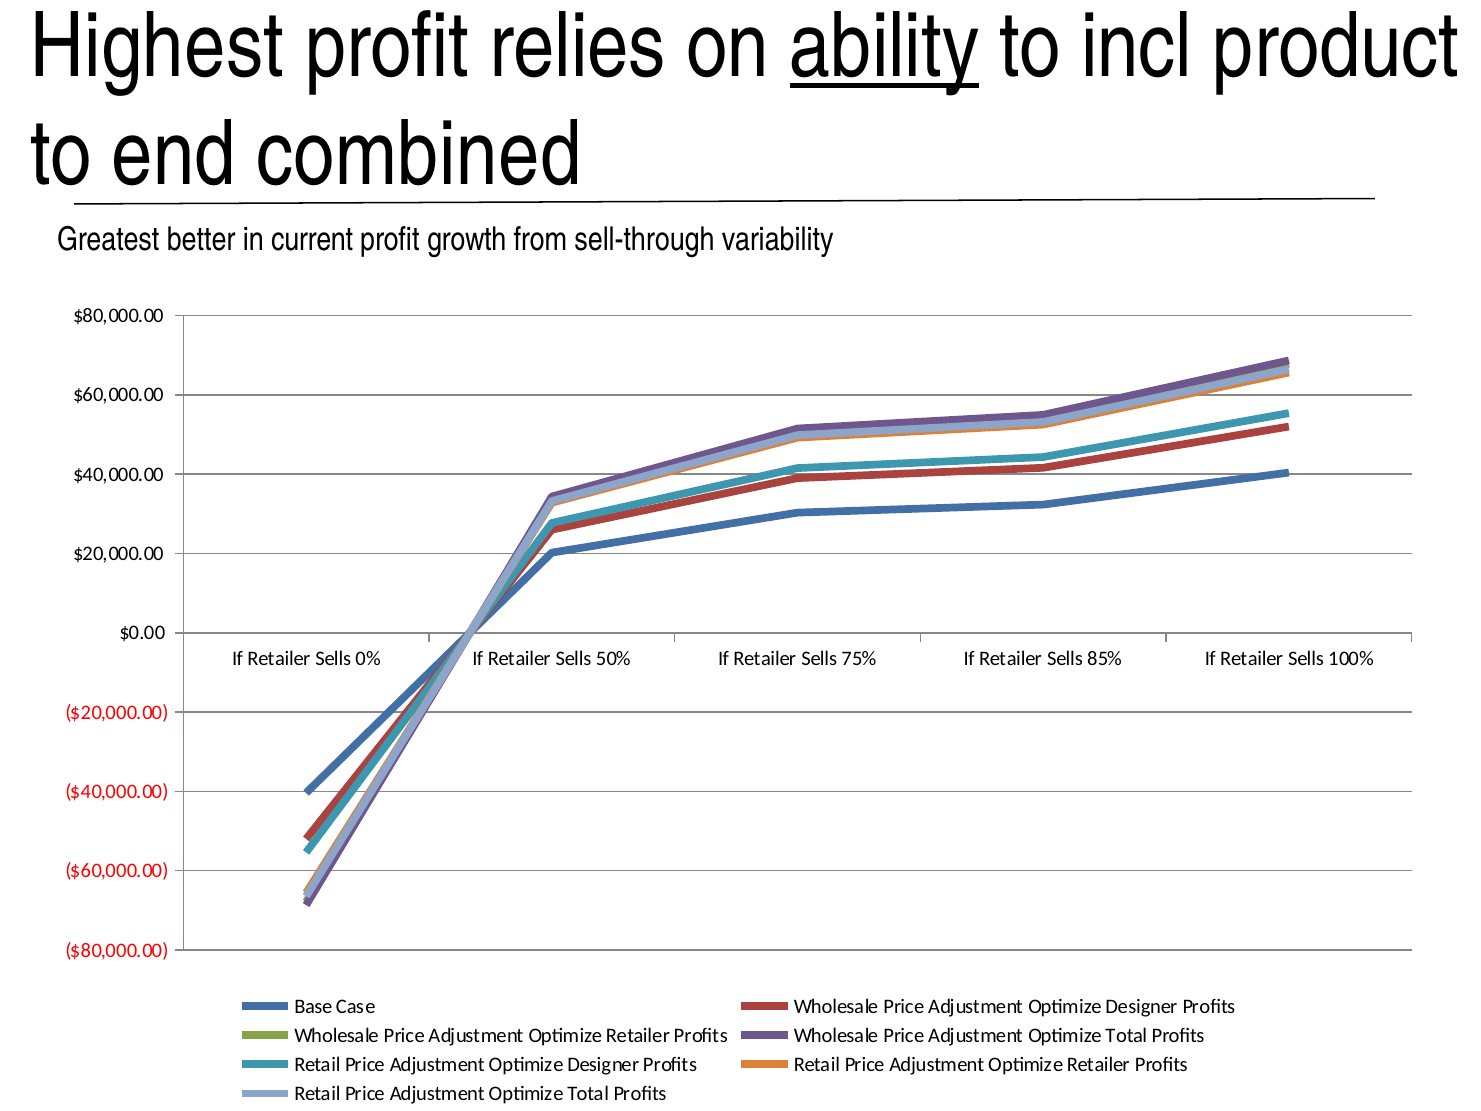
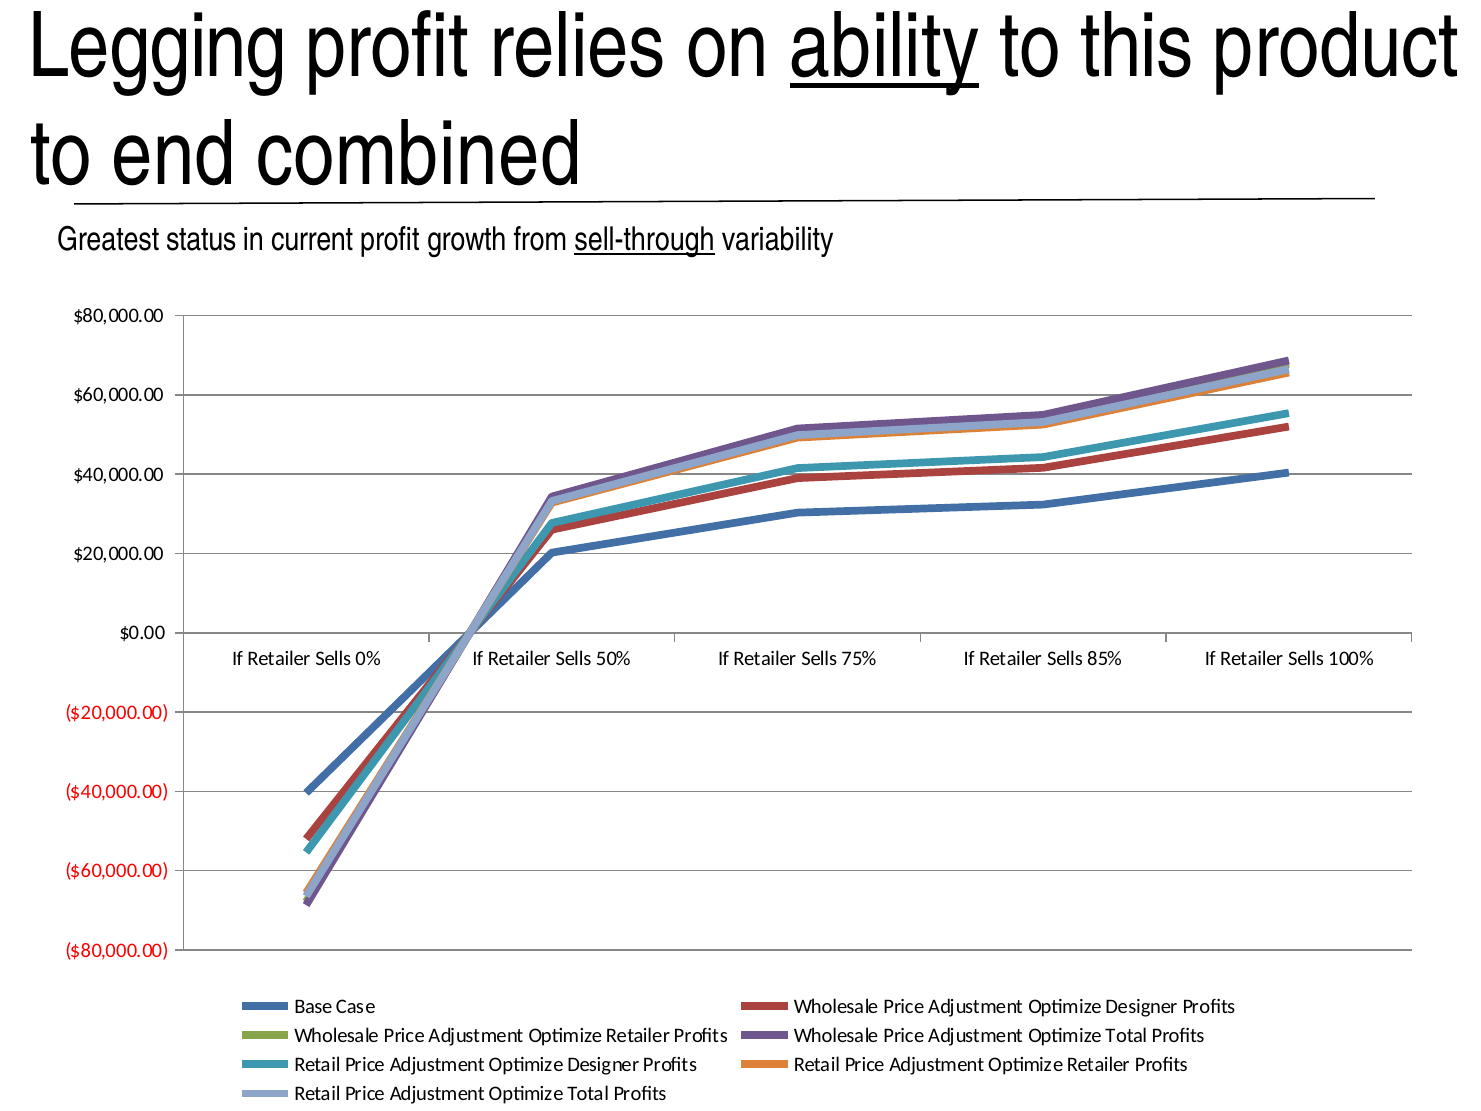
Highest: Highest -> Legging
incl: incl -> this
better: better -> status
sell-through underline: none -> present
